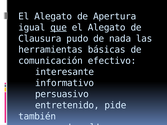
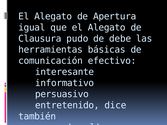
que underline: present -> none
nada: nada -> debe
pide: pide -> dice
